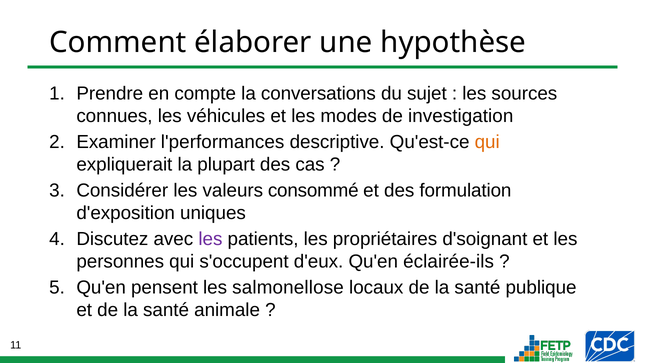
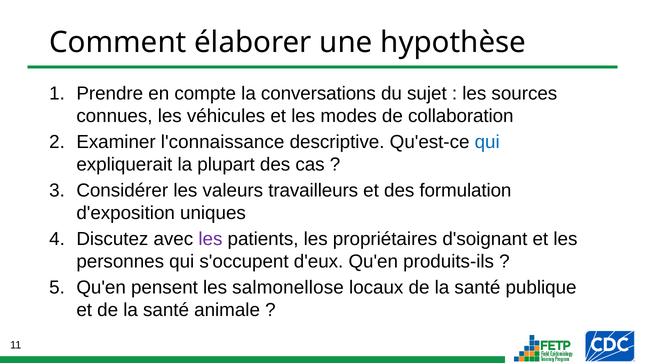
investigation: investigation -> collaboration
l'performances: l'performances -> l'connaissance
qui at (487, 142) colour: orange -> blue
consommé: consommé -> travailleurs
éclairée-ils: éclairée-ils -> produits-ils
